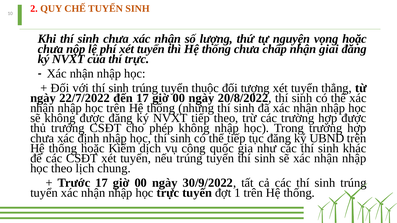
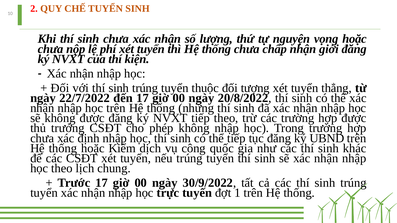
giai: giai -> giới
thí trực: trực -> kiện
